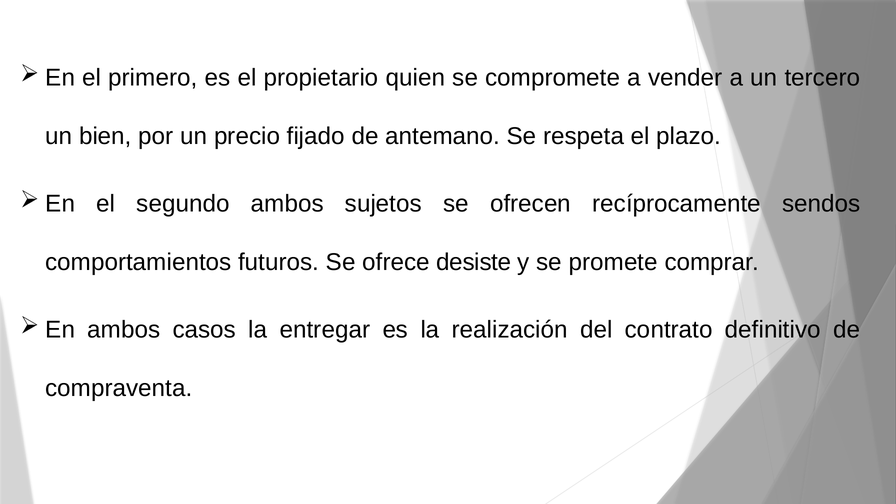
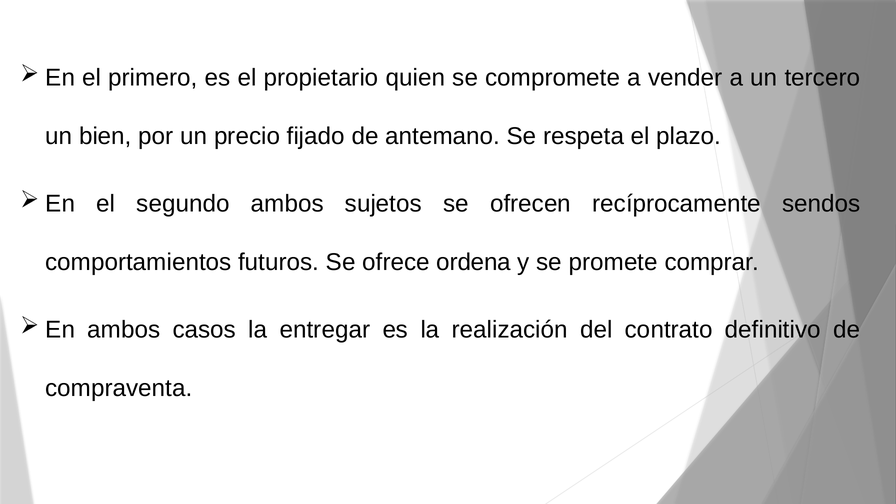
desiste: desiste -> ordena
